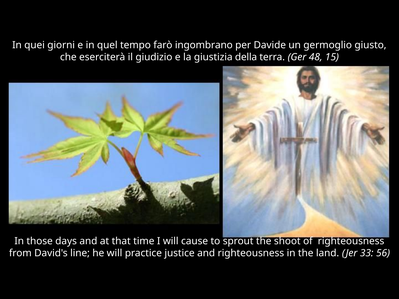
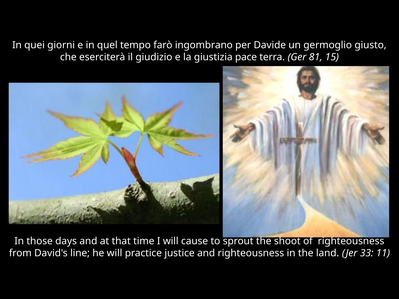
della: della -> pace
48: 48 -> 81
56: 56 -> 11
